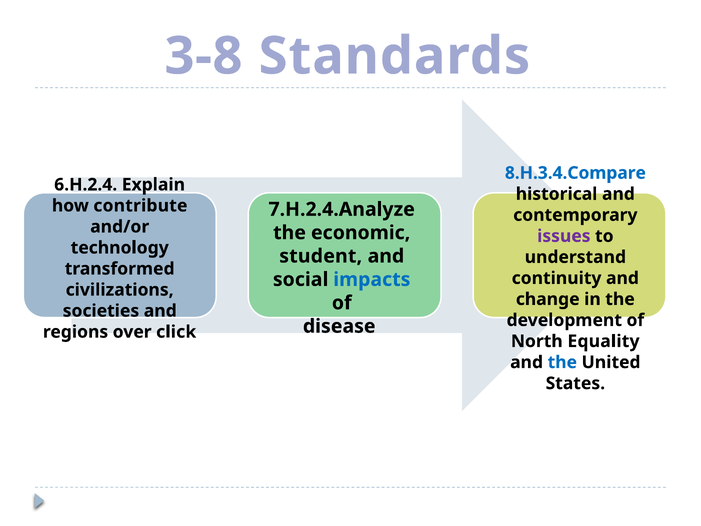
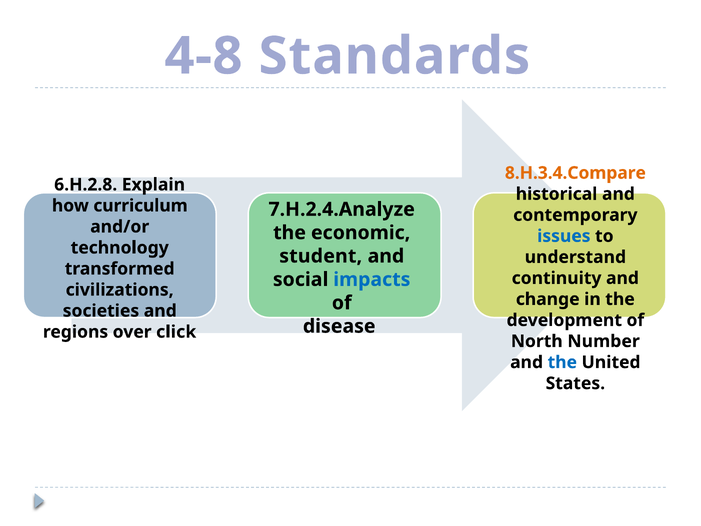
3-8: 3-8 -> 4-8
8.H.3.4.Compare colour: blue -> orange
6.H.2.4: 6.H.2.4 -> 6.H.2.8
contribute: contribute -> curriculum
issues colour: purple -> blue
Equality: Equality -> Number
